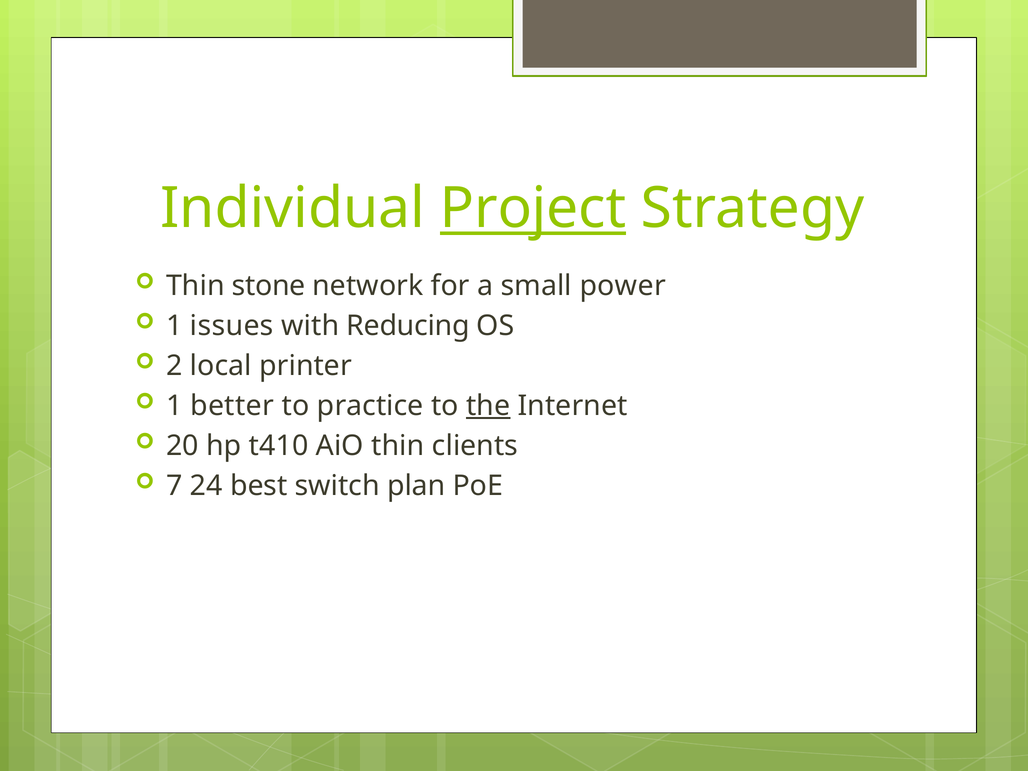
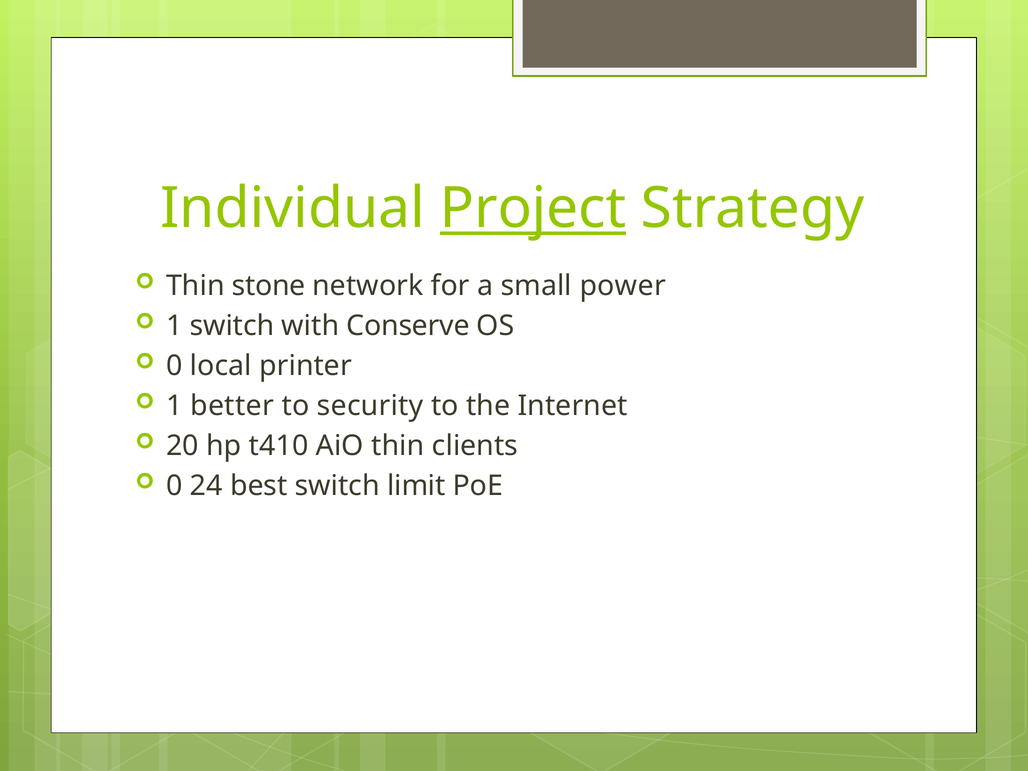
1 issues: issues -> switch
Reducing: Reducing -> Conserve
2 at (174, 366): 2 -> 0
practice: practice -> security
the underline: present -> none
7 at (174, 486): 7 -> 0
plan: plan -> limit
